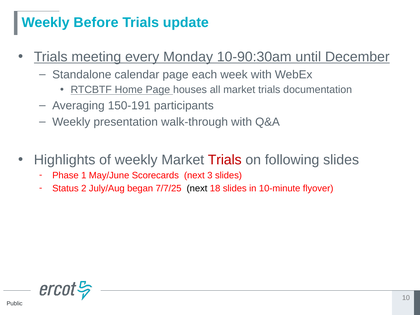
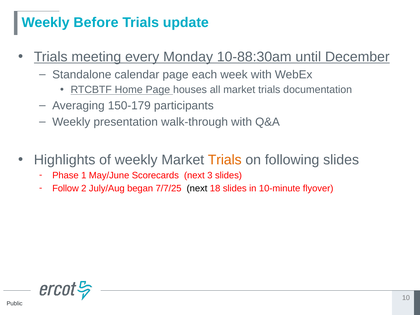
10-90:30am: 10-90:30am -> 10-88:30am
150-191: 150-191 -> 150-179
Trials at (225, 160) colour: red -> orange
Status: Status -> Follow
